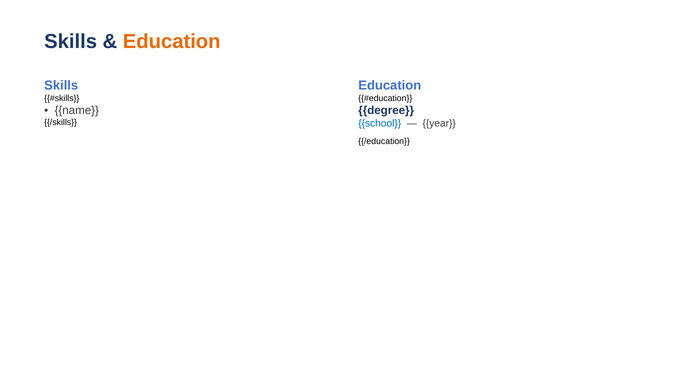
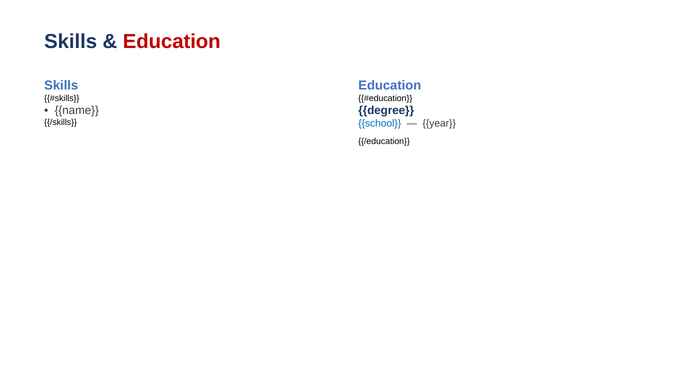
Education at (172, 42) colour: orange -> red
